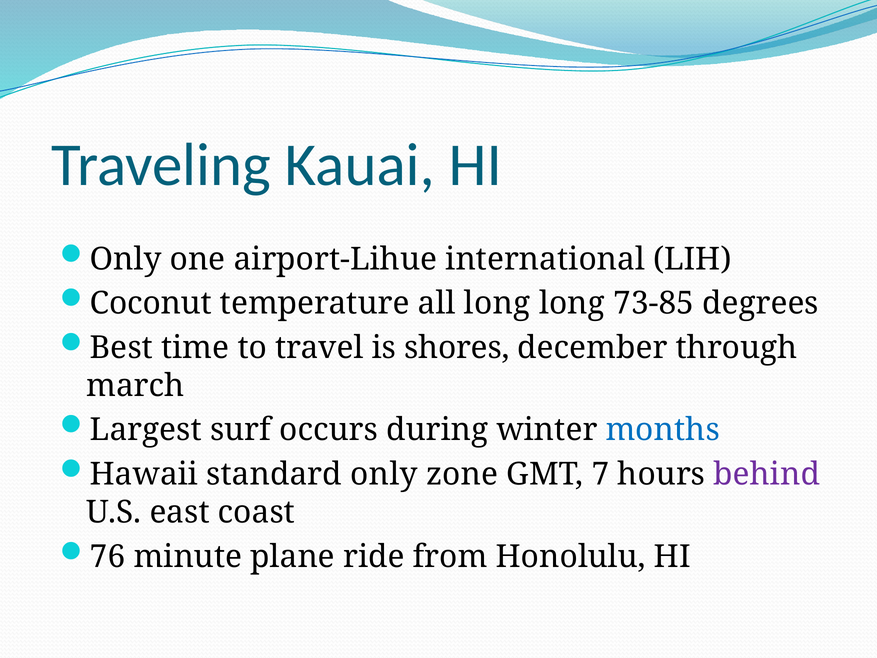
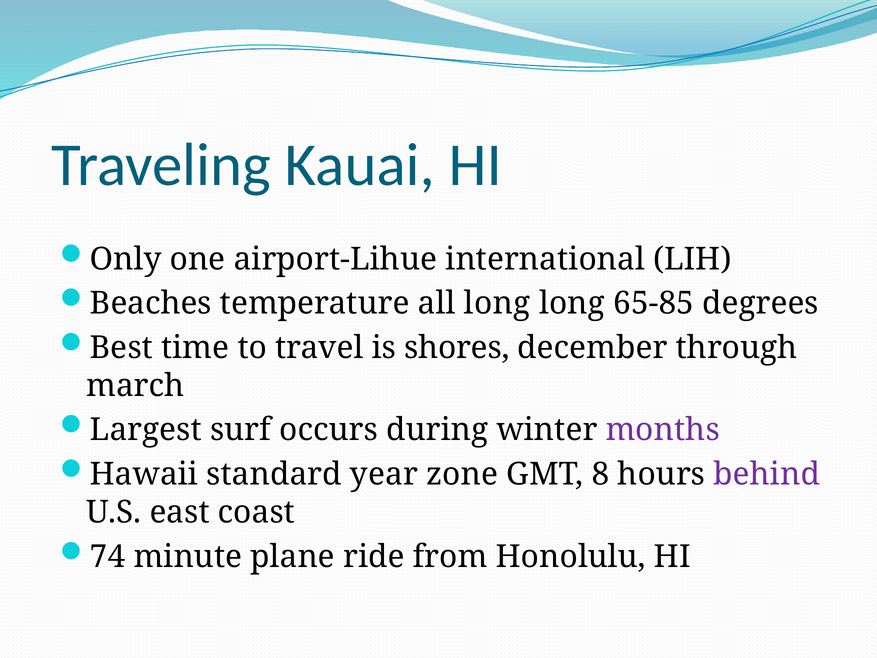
Coconut: Coconut -> Beaches
73-85: 73-85 -> 65-85
months colour: blue -> purple
standard only: only -> year
7: 7 -> 8
76: 76 -> 74
